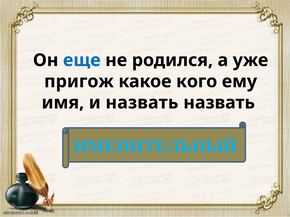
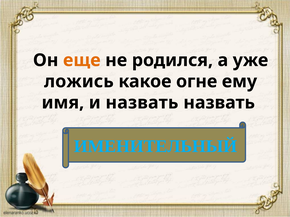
еще colour: blue -> orange
пригож: пригож -> ложись
кого: кого -> огне
